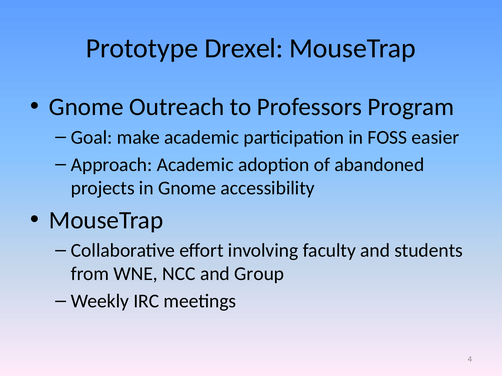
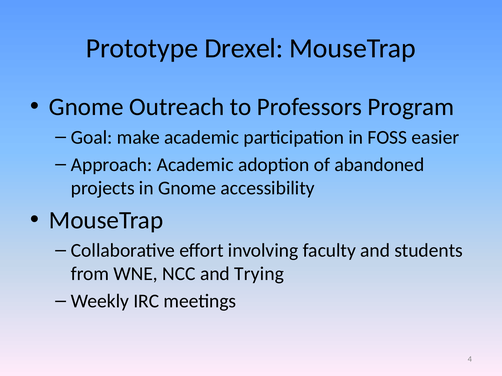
Group: Group -> Trying
